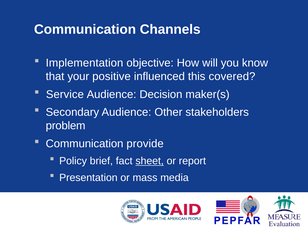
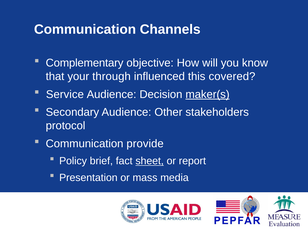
Implementation: Implementation -> Complementary
positive: positive -> through
maker(s underline: none -> present
problem: problem -> protocol
